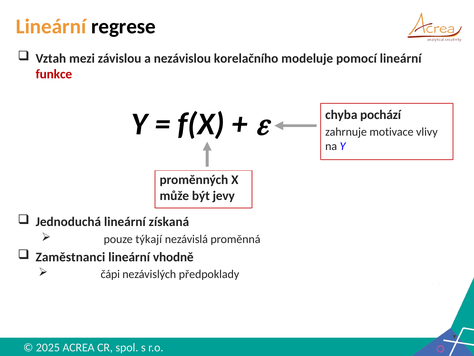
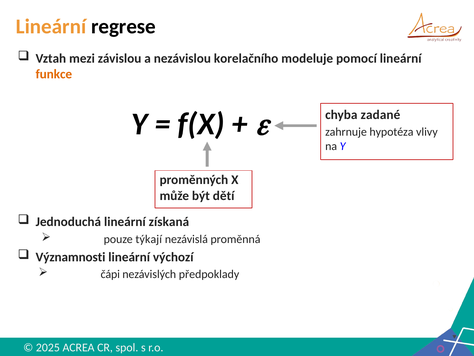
funkce colour: red -> orange
pochází: pochází -> zadané
motivace: motivace -> hypotéza
jevy: jevy -> dětí
Zaměstnanci: Zaměstnanci -> Významnosti
vhodně: vhodně -> výchozí
